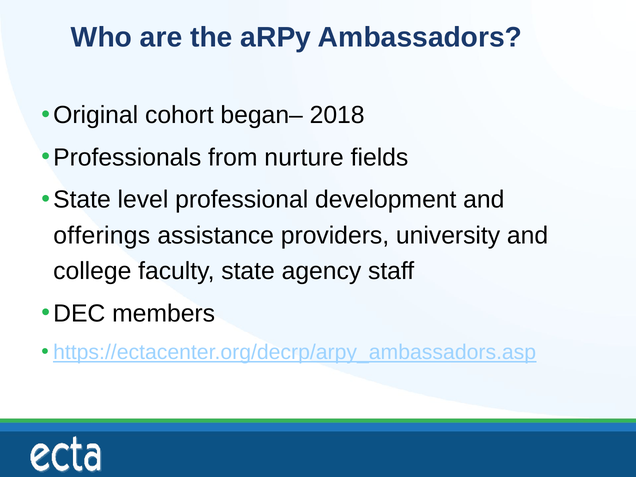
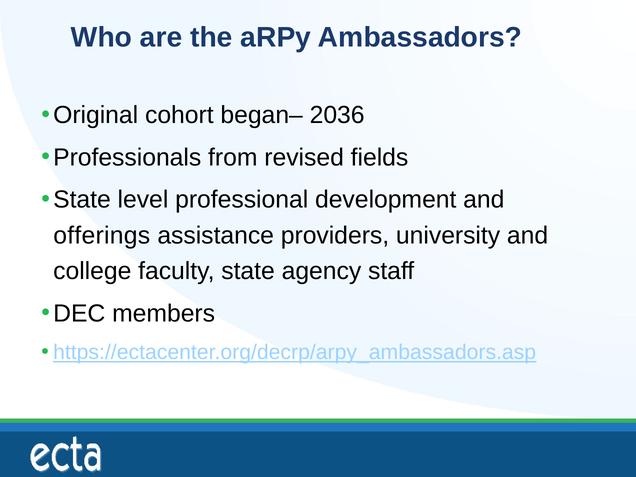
2018: 2018 -> 2036
nurture: nurture -> revised
